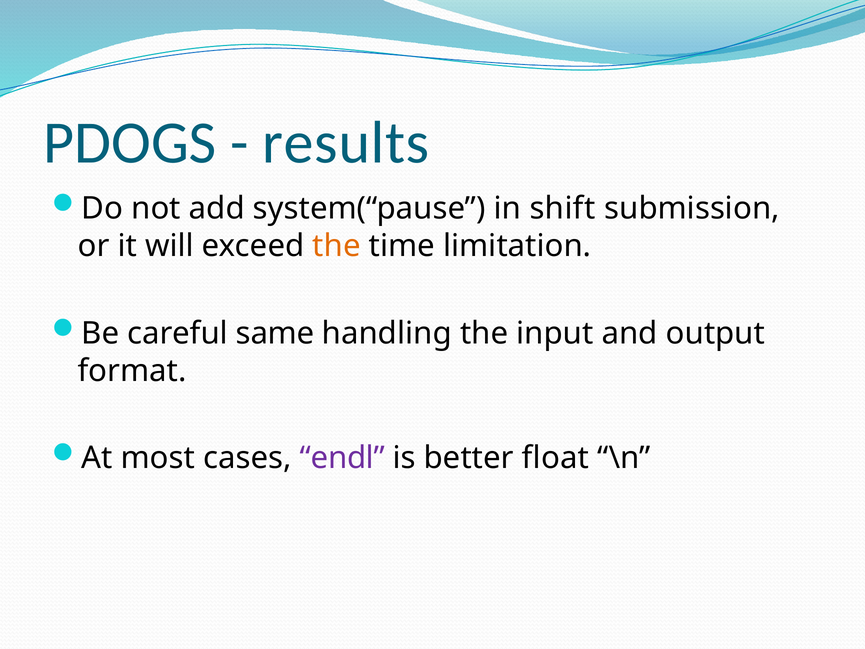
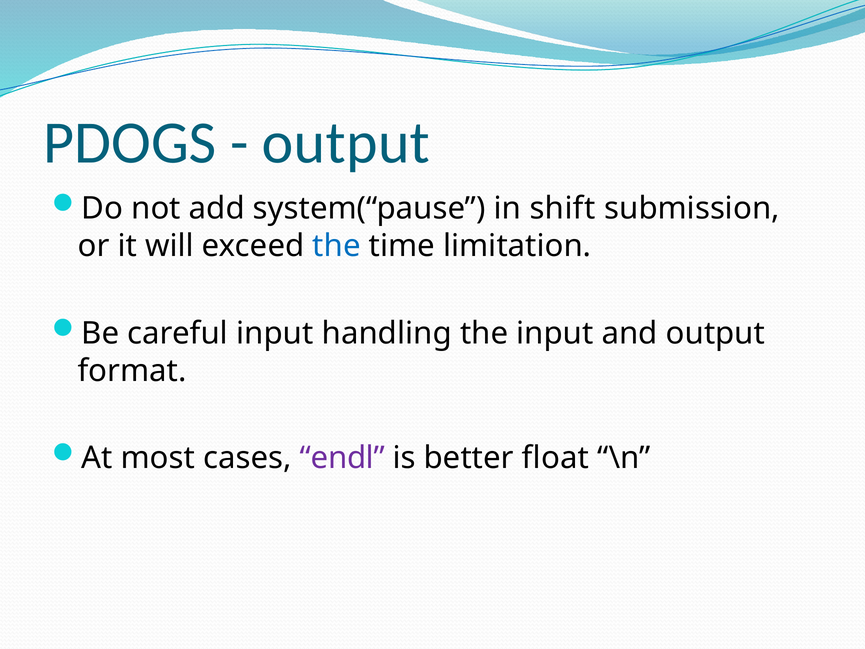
results at (346, 143): results -> output
the at (337, 246) colour: orange -> blue
careful same: same -> input
